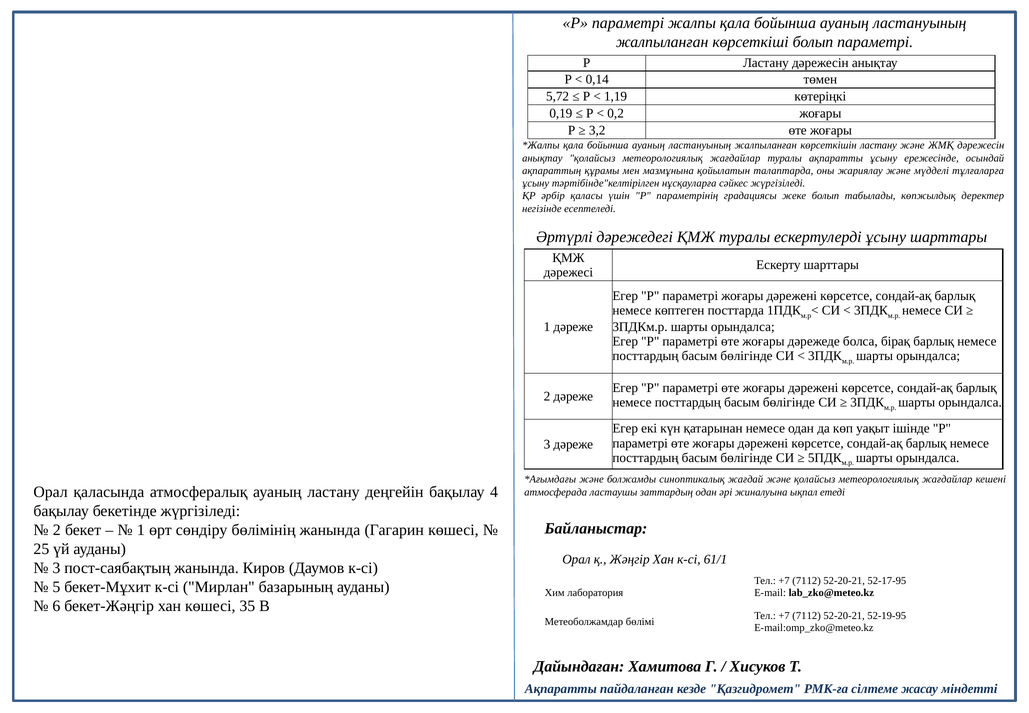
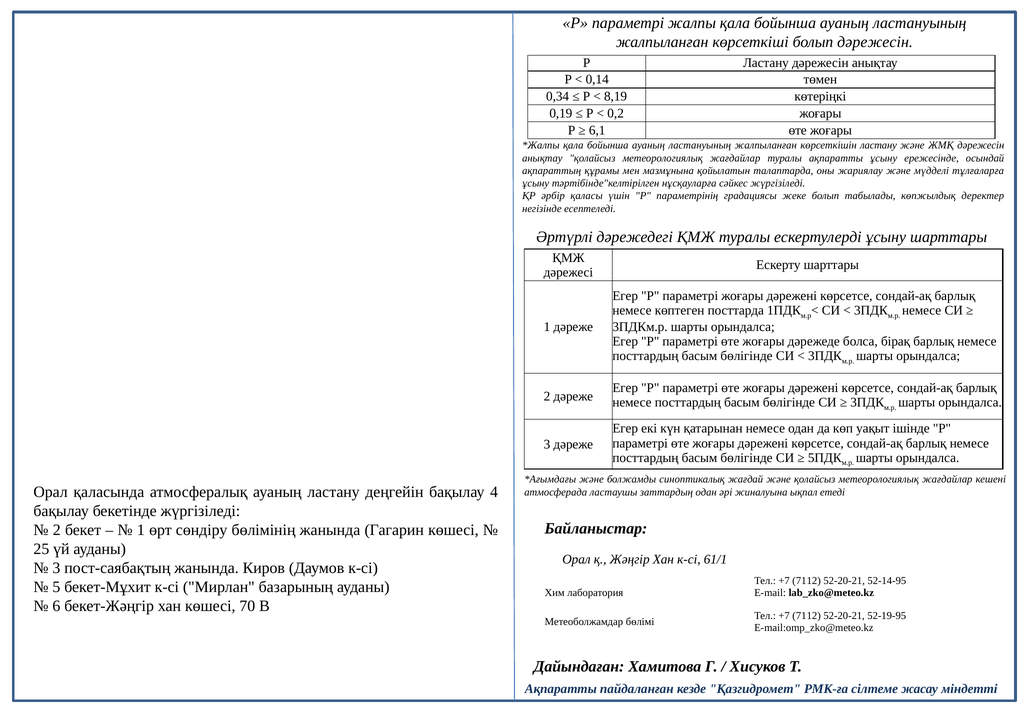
болып параметрі: параметрі -> дәрежесін
5,72: 5,72 -> 0,34
1,19: 1,19 -> 8,19
3,2: 3,2 -> 6,1
52-17-95: 52-17-95 -> 52-14-95
35: 35 -> 70
